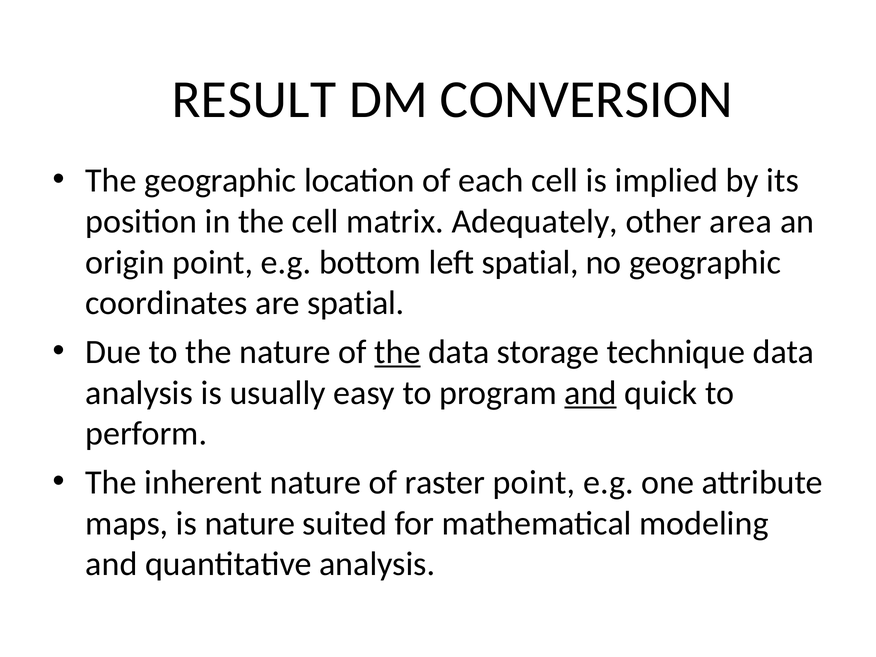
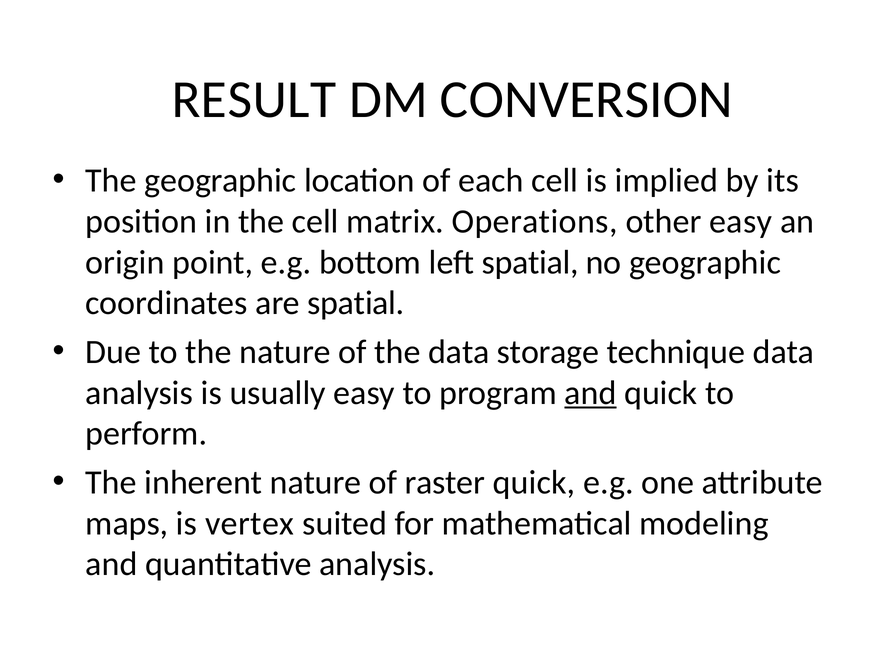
Adequately: Adequately -> Operations
other area: area -> easy
the at (397, 352) underline: present -> none
raster point: point -> quick
is nature: nature -> vertex
